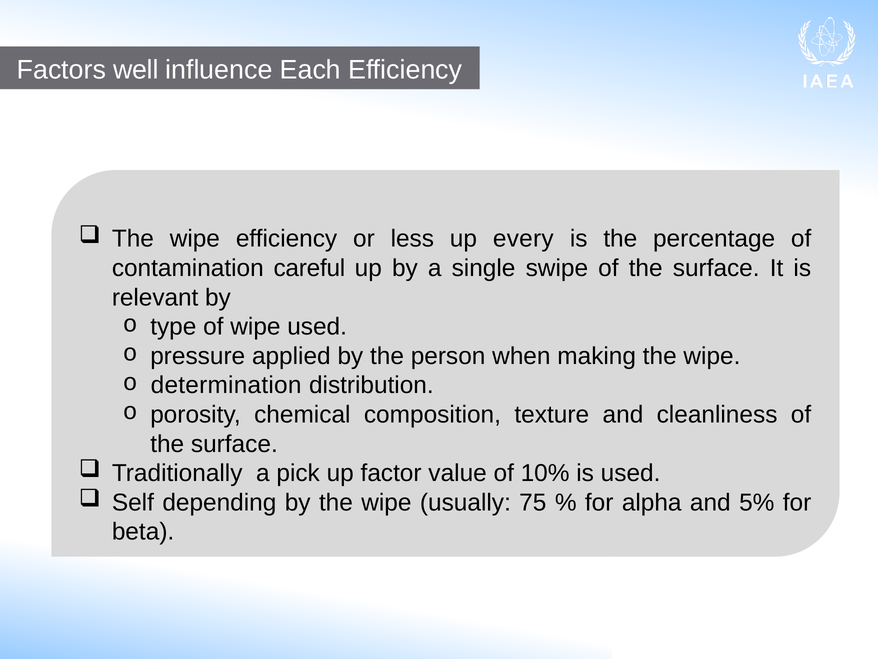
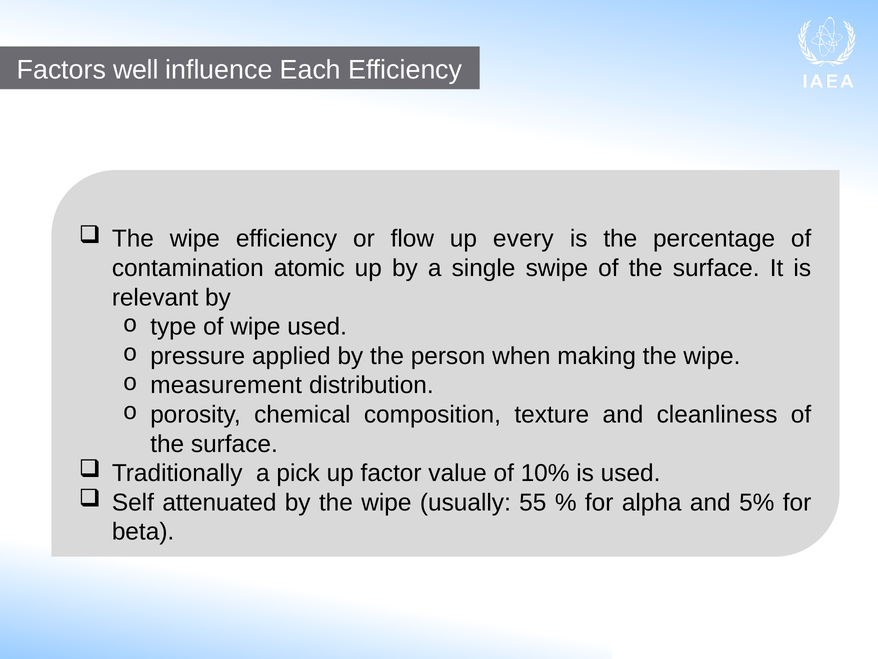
less: less -> flow
careful: careful -> atomic
determination: determination -> measurement
depending: depending -> attenuated
75: 75 -> 55
